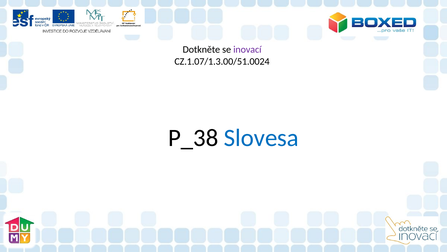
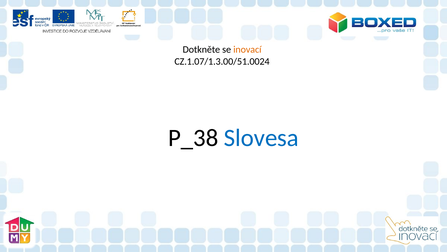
inovací colour: purple -> orange
